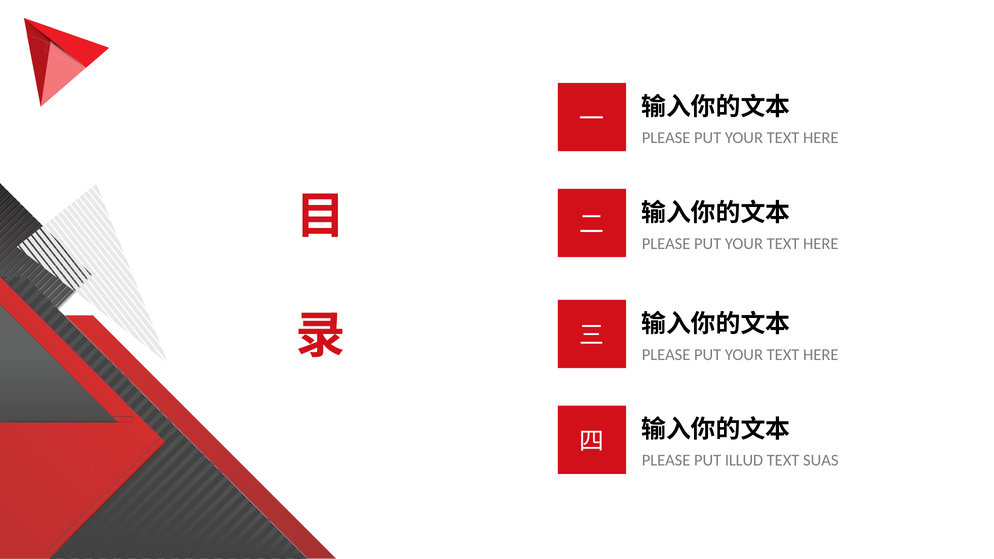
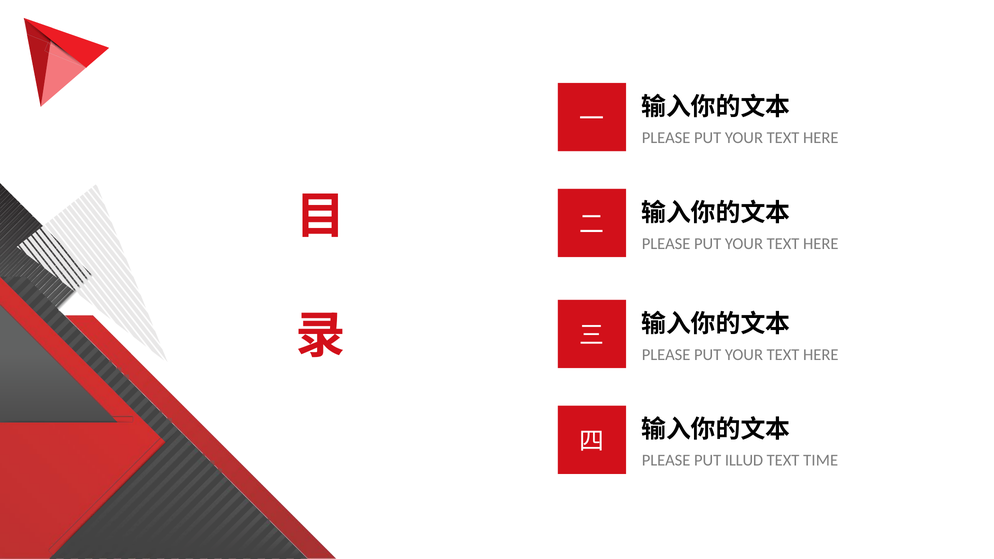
SUAS: SUAS -> TIME
